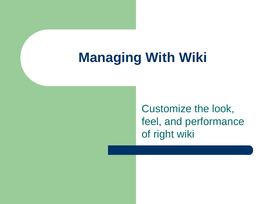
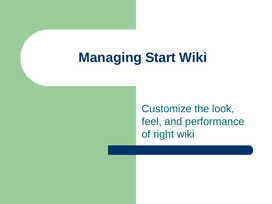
With: With -> Start
